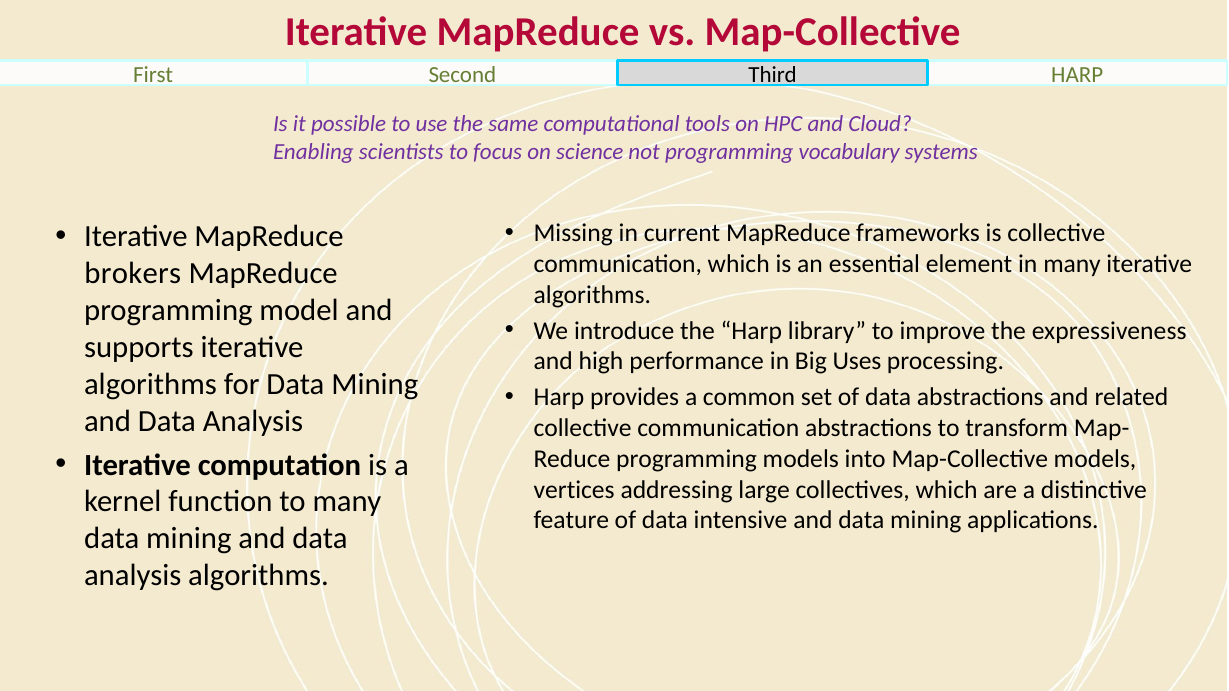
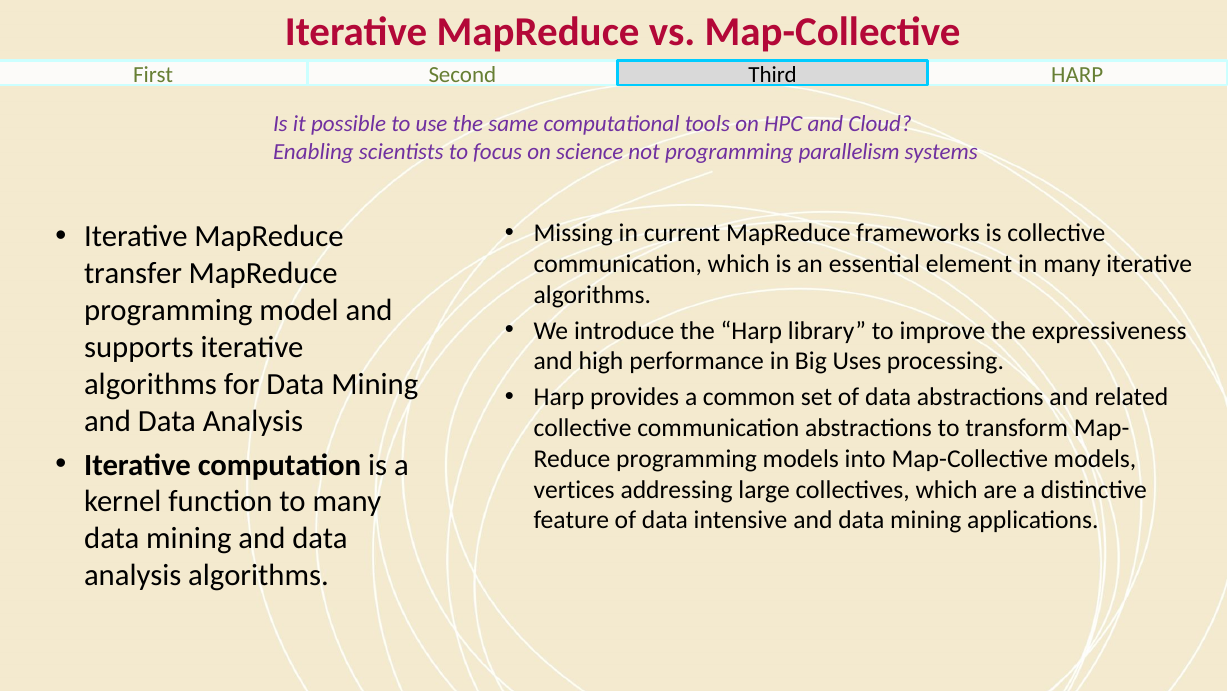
vocabulary: vocabulary -> parallelism
brokers: brokers -> transfer
